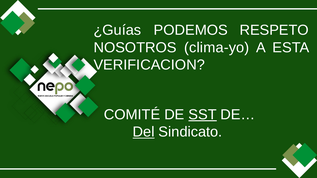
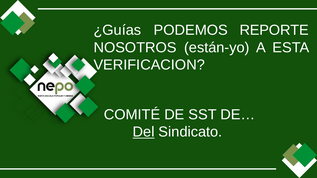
RESPETO: RESPETO -> REPORTE
clima-yo: clima-yo -> están-yo
SST underline: present -> none
